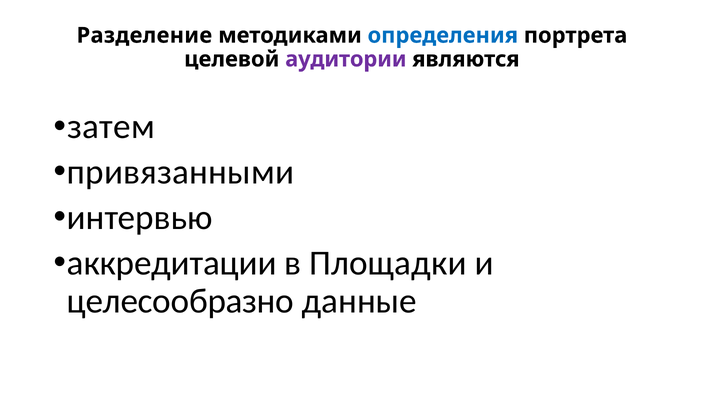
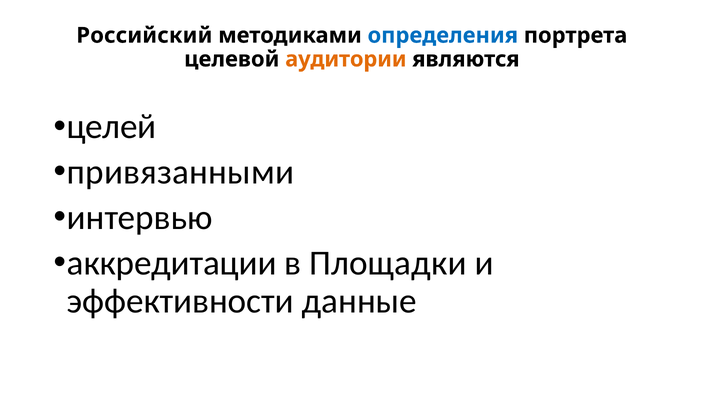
Разделение: Разделение -> Российский
аудитории colour: purple -> orange
затем: затем -> целей
целесообразно: целесообразно -> эффективности
